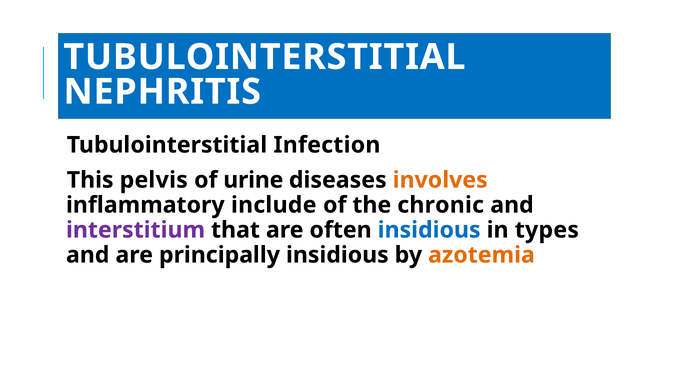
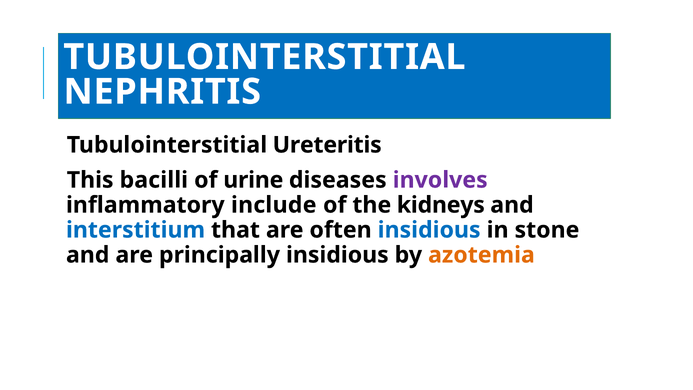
Infection: Infection -> Ureteritis
pelvis: pelvis -> bacilli
involves colour: orange -> purple
chronic: chronic -> kidneys
interstitium colour: purple -> blue
types: types -> stone
